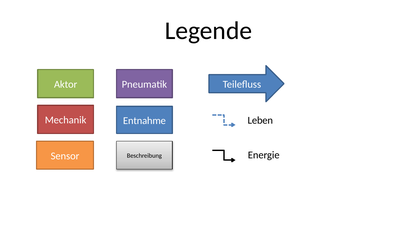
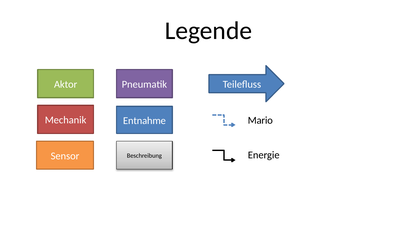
Leben: Leben -> Mario
